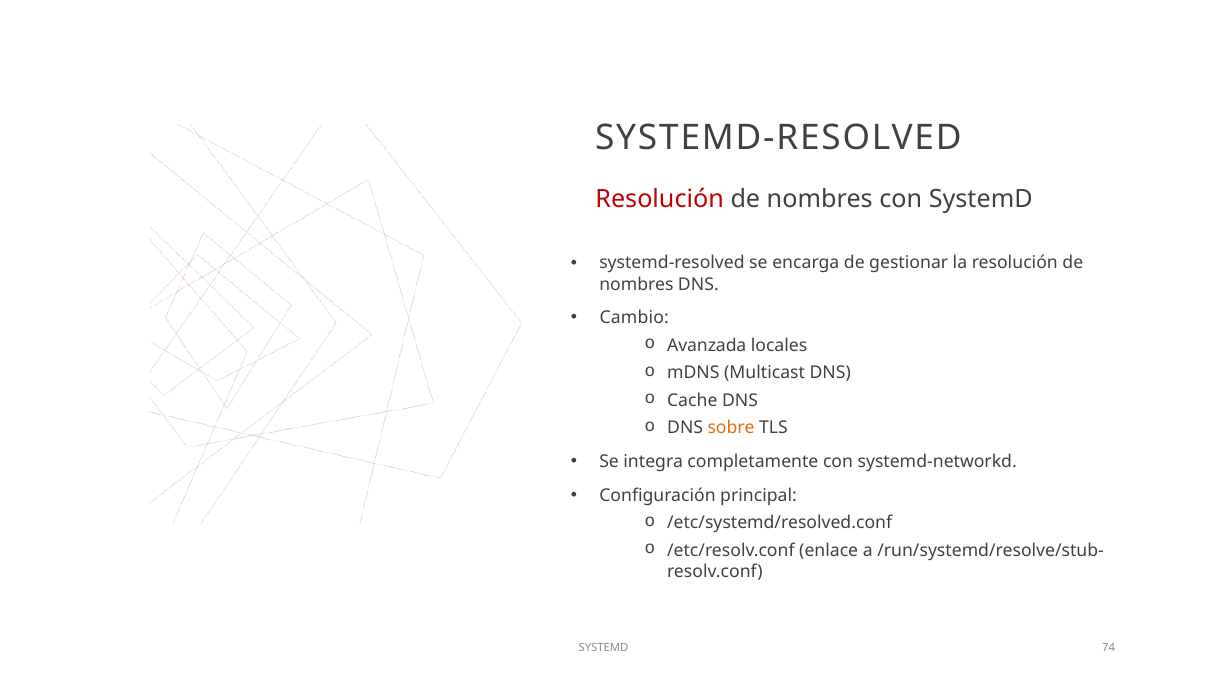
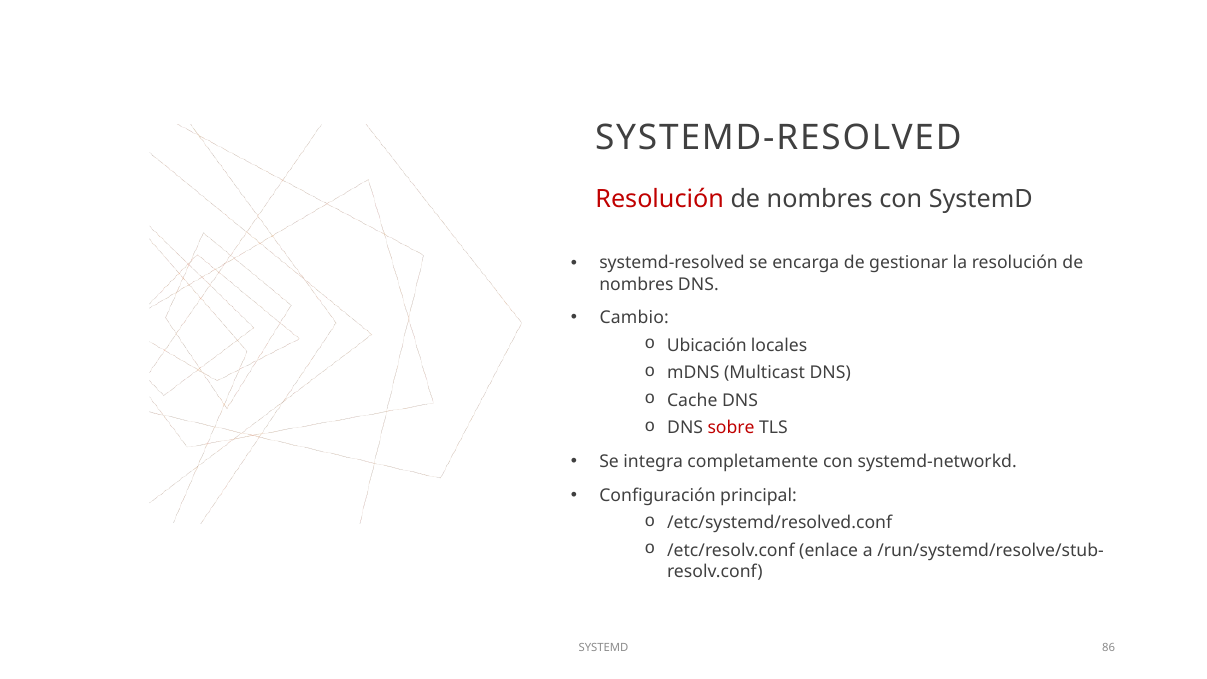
Avanzada: Avanzada -> Ubicación
sobre colour: orange -> red
74: 74 -> 86
